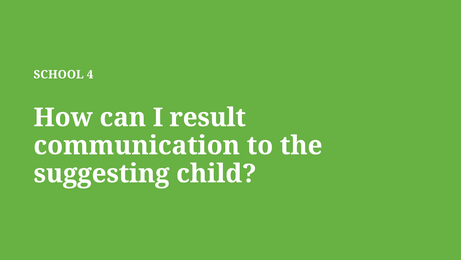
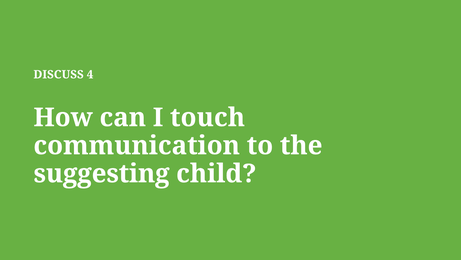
SCHOOL: SCHOOL -> DISCUSS
result: result -> touch
